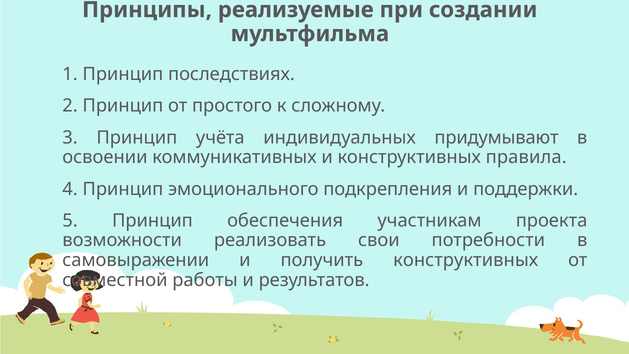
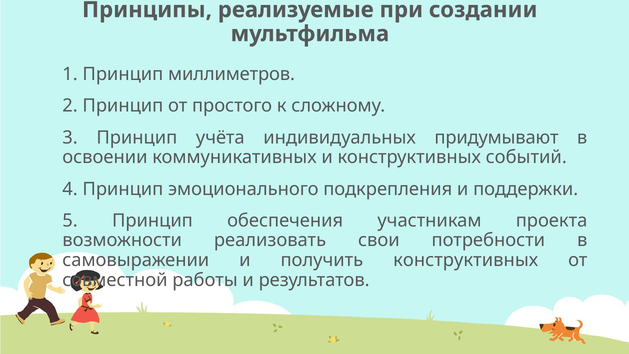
последствиях: последствиях -> миллиметров
правила: правила -> событий
